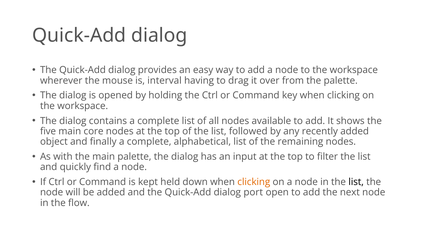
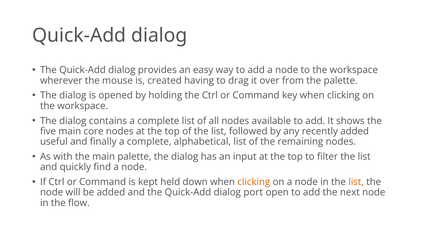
interval: interval -> created
object: object -> useful
list at (356, 181) colour: black -> orange
